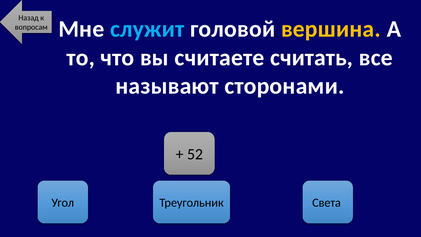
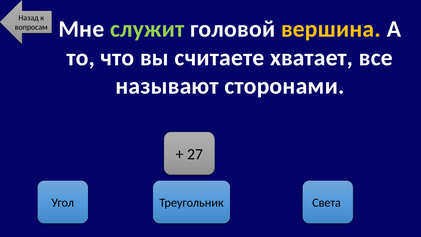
служит colour: light blue -> light green
считать: считать -> хватает
52: 52 -> 27
